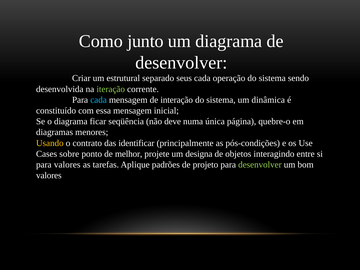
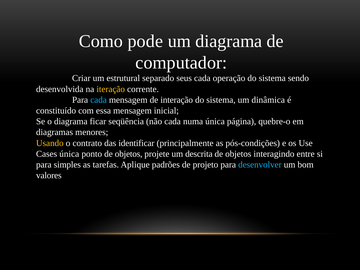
junto: junto -> pode
desenvolver at (181, 63): desenvolver -> computador
iteração colour: light green -> yellow
não deve: deve -> cada
Cases sobre: sobre -> única
ponto de melhor: melhor -> objetos
designa: designa -> descrita
para valores: valores -> simples
desenvolver at (260, 165) colour: light green -> light blue
